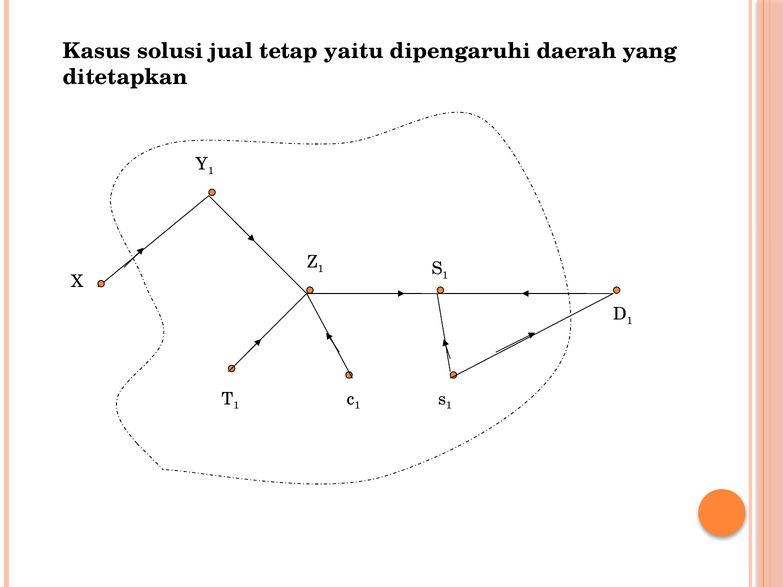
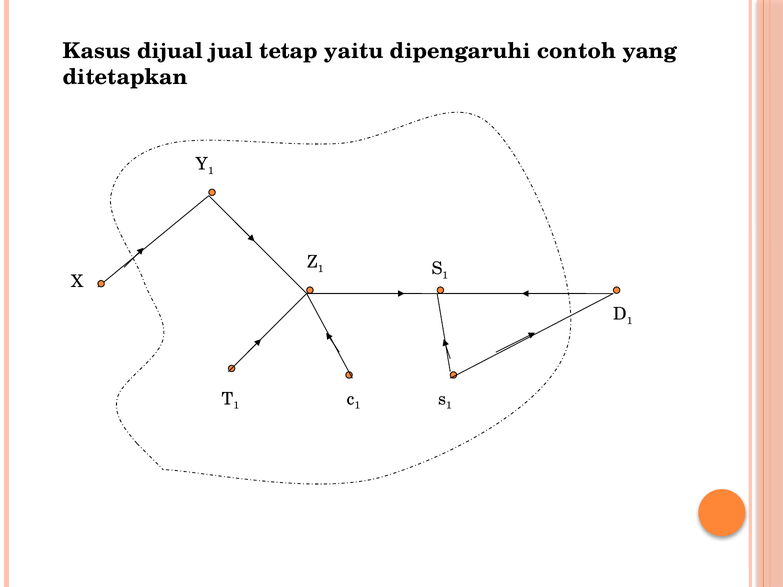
solusi: solusi -> dijual
daerah: daerah -> contoh
